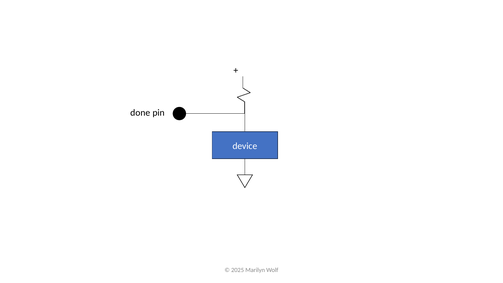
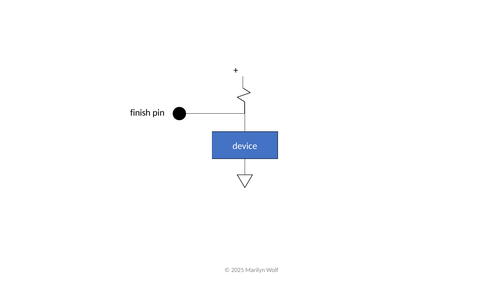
done: done -> finish
